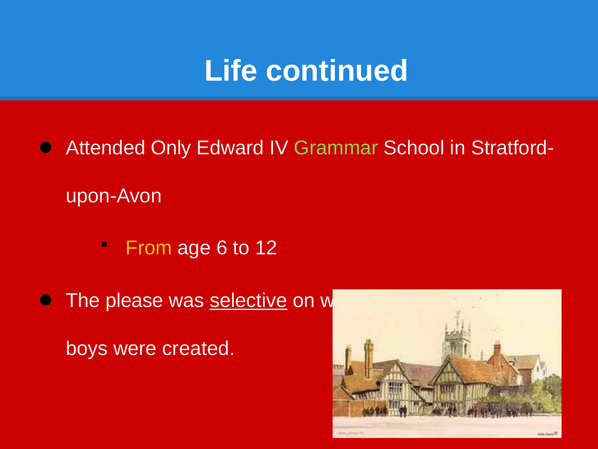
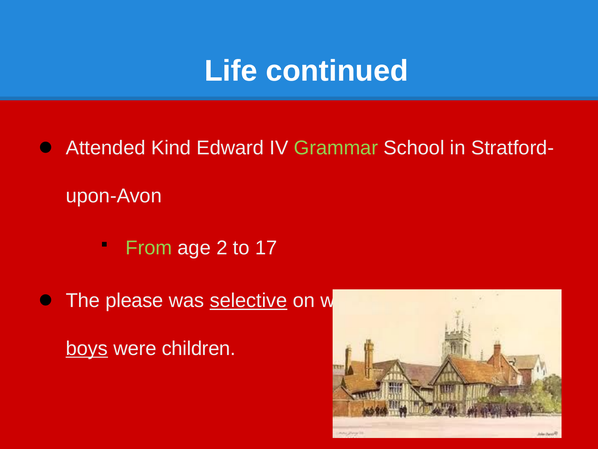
Attended Only: Only -> Kind
From colour: yellow -> light green
6: 6 -> 2
12: 12 -> 17
boys underline: none -> present
created: created -> children
